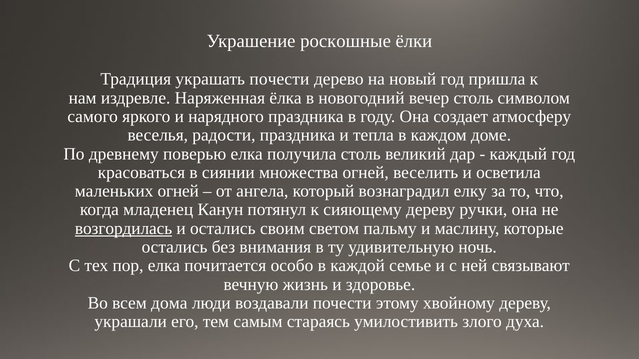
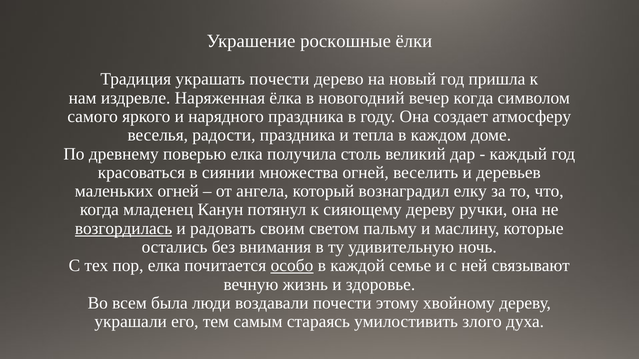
вечер столь: столь -> когда
осветила: осветила -> деревьев
и остались: остались -> радовать
особо underline: none -> present
дома: дома -> была
